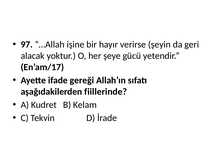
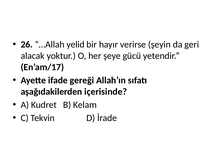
97: 97 -> 26
işine: işine -> yelid
fiillerinde: fiillerinde -> içerisinde
